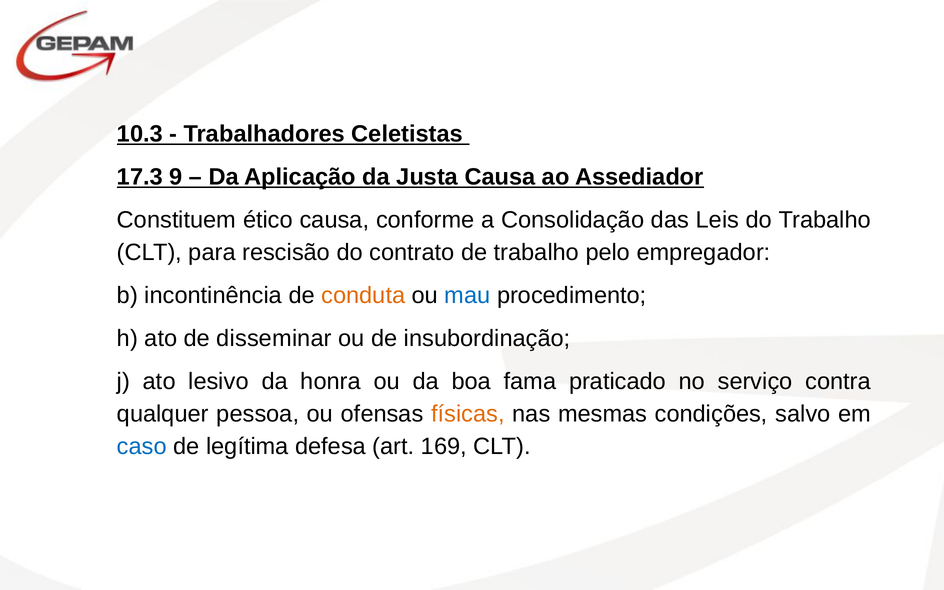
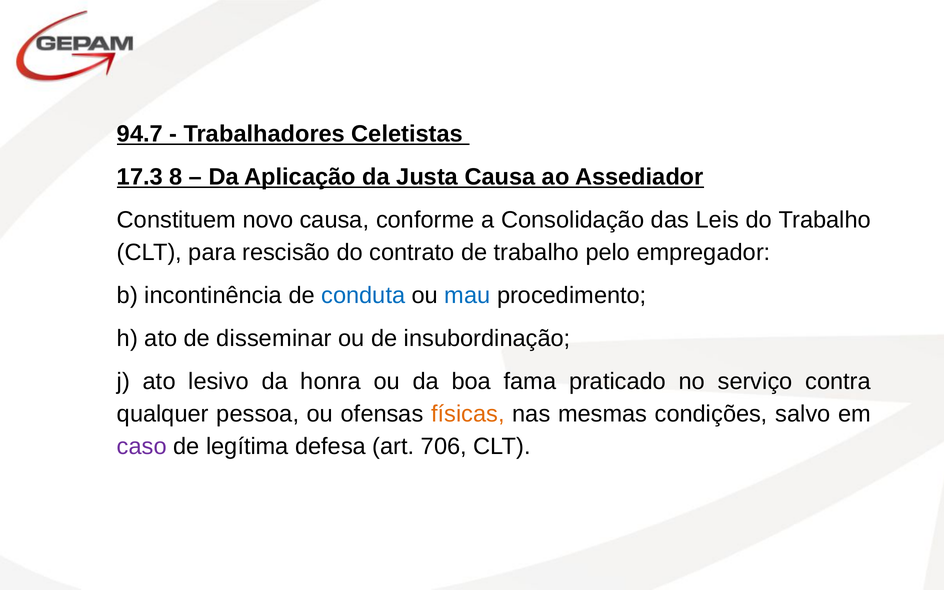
10.3: 10.3 -> 94.7
9: 9 -> 8
ético: ético -> novo
conduta colour: orange -> blue
caso colour: blue -> purple
169: 169 -> 706
